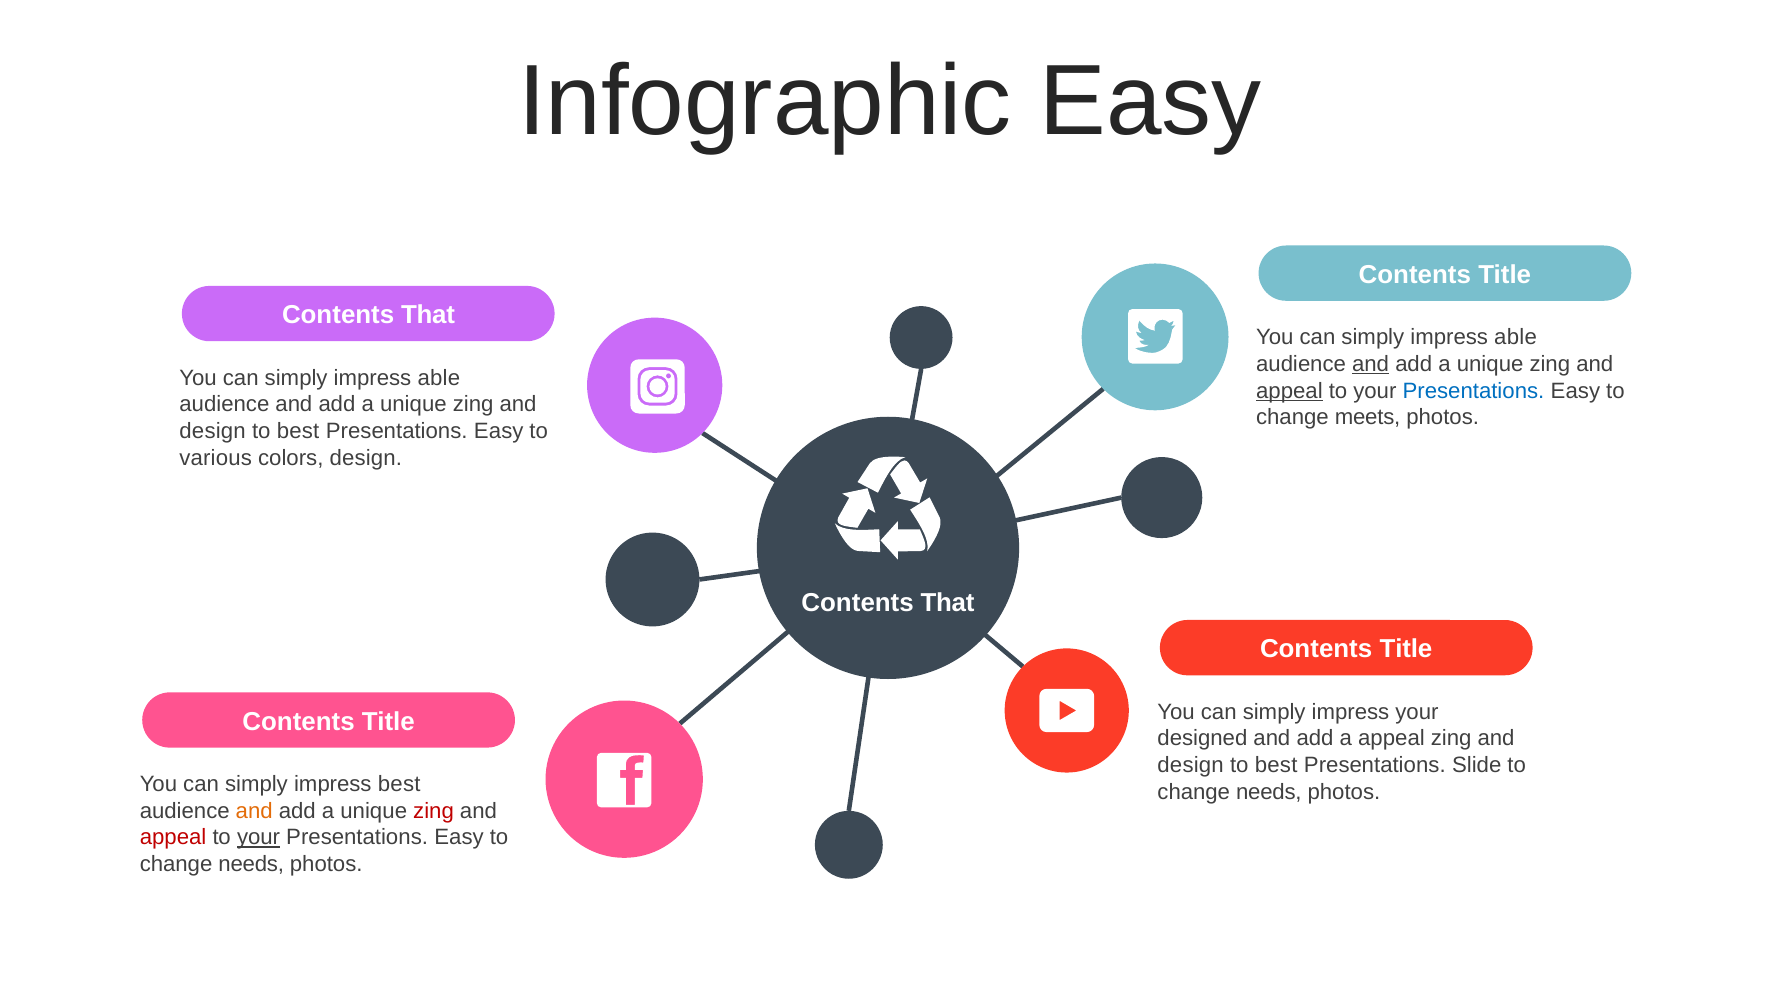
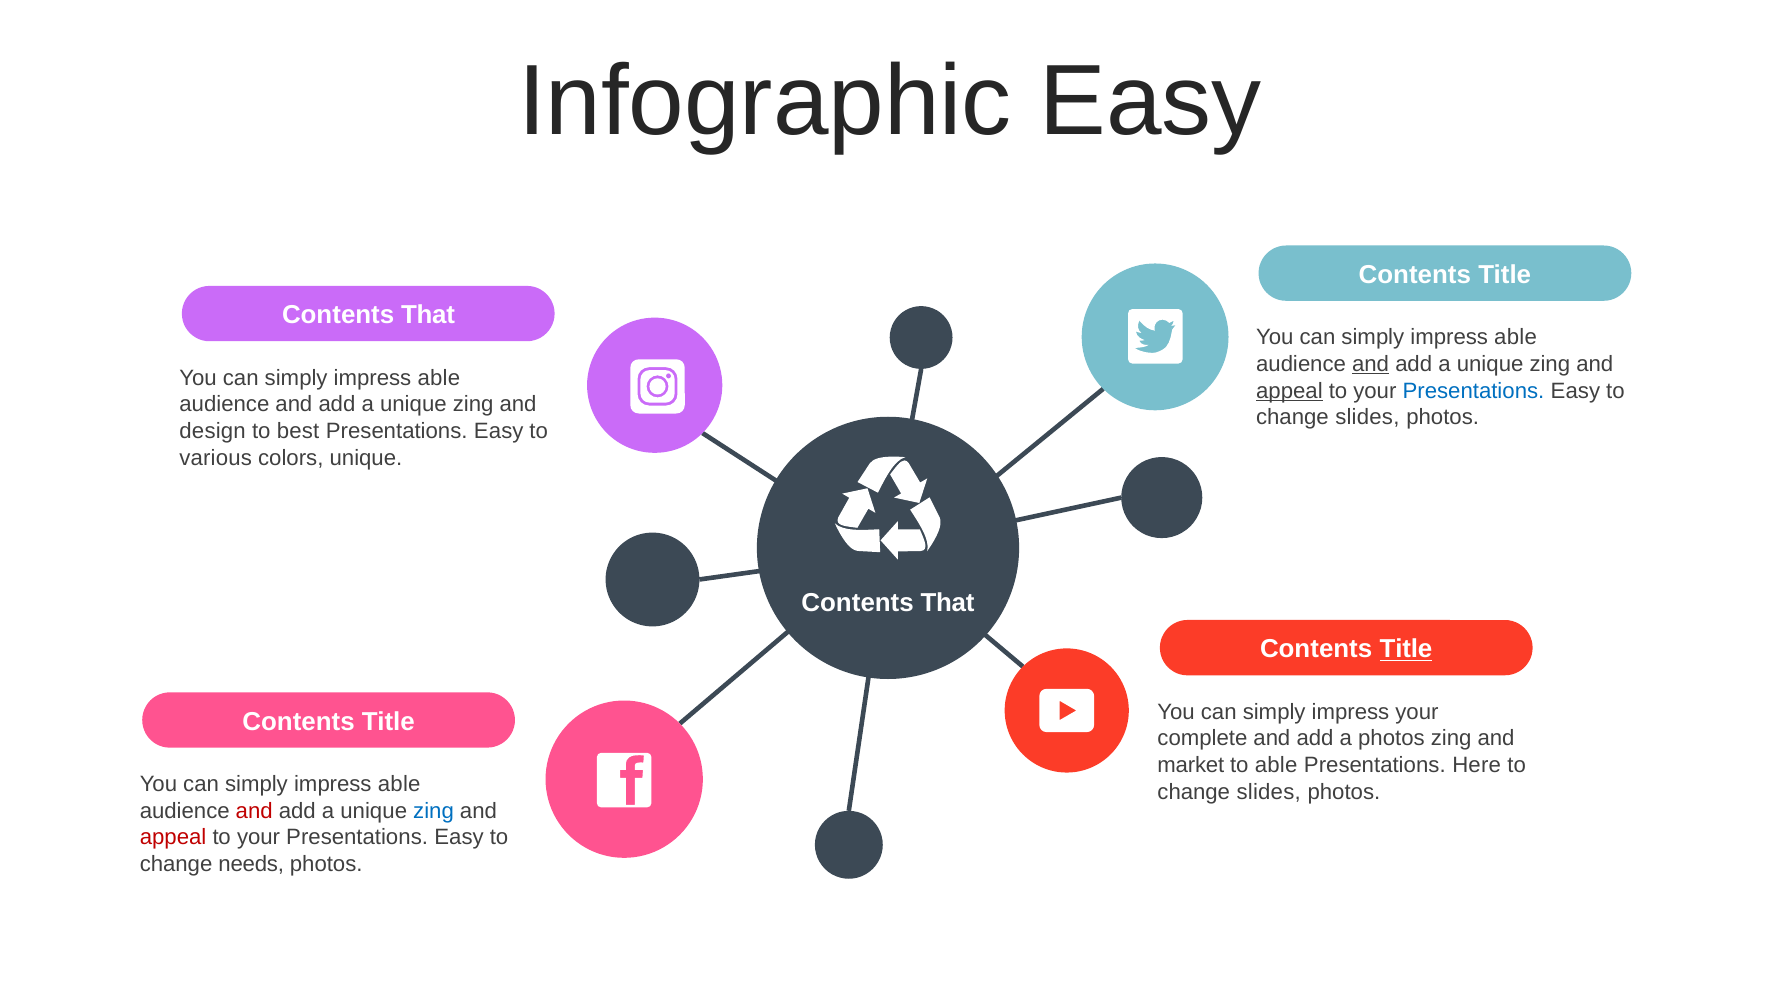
meets at (1368, 417): meets -> slides
colors design: design -> unique
Title at (1406, 649) underline: none -> present
designed: designed -> complete
a appeal: appeal -> photos
design at (1191, 765): design -> market
best at (1276, 765): best -> able
Slide: Slide -> Here
best at (399, 784): best -> able
needs at (1269, 792): needs -> slides
and at (254, 811) colour: orange -> red
zing at (434, 811) colour: red -> blue
your at (259, 838) underline: present -> none
